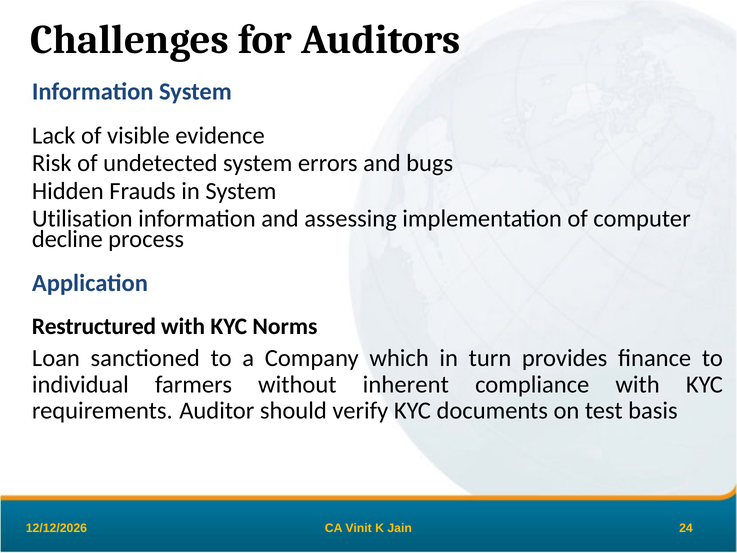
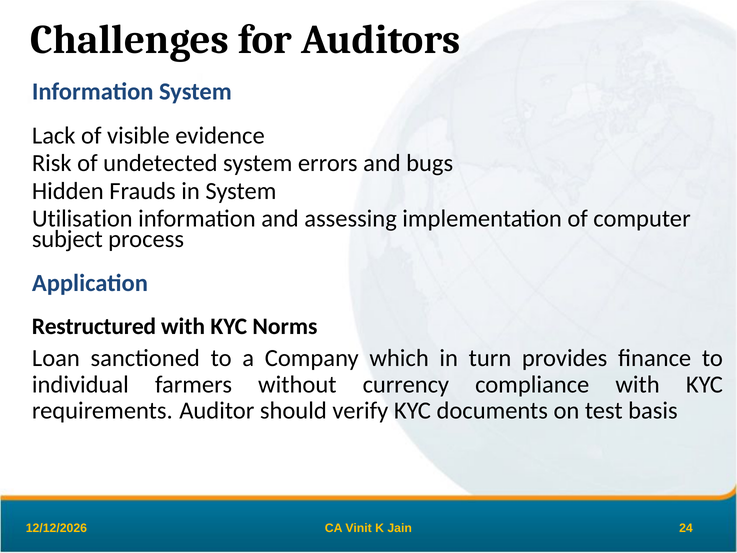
decline: decline -> subject
inherent: inherent -> currency
